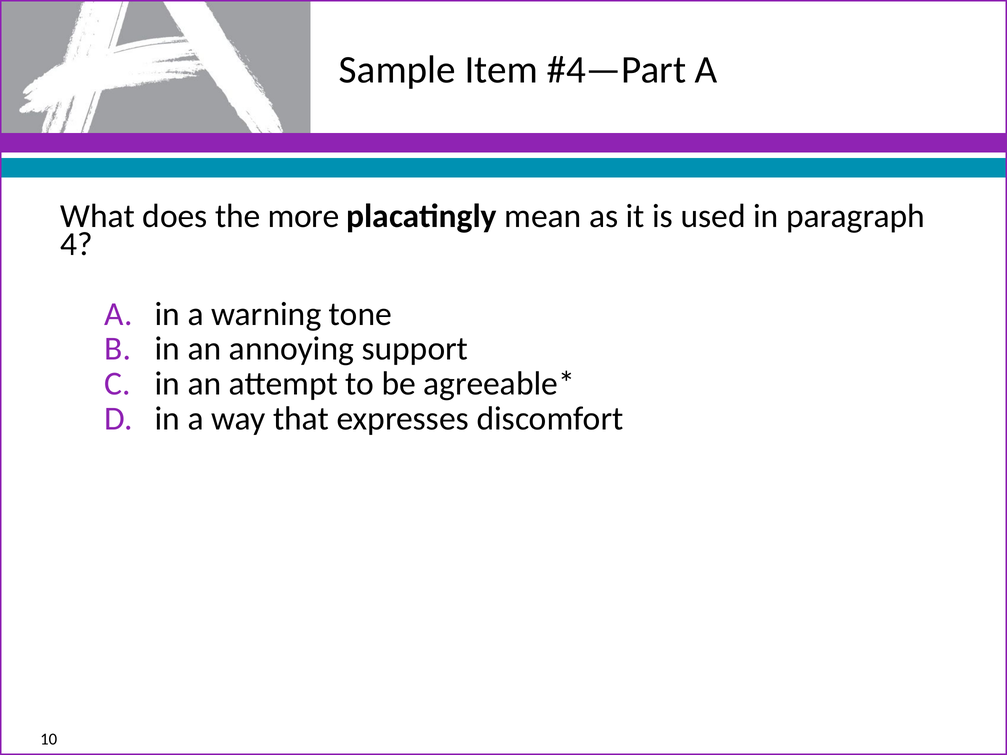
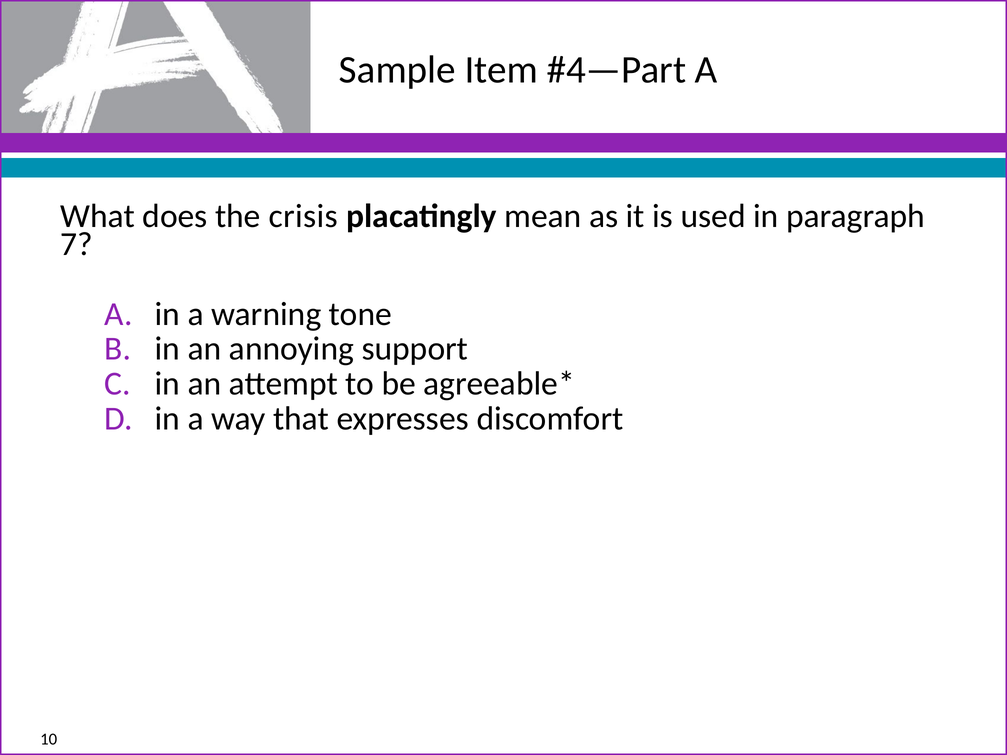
more: more -> crisis
4: 4 -> 7
